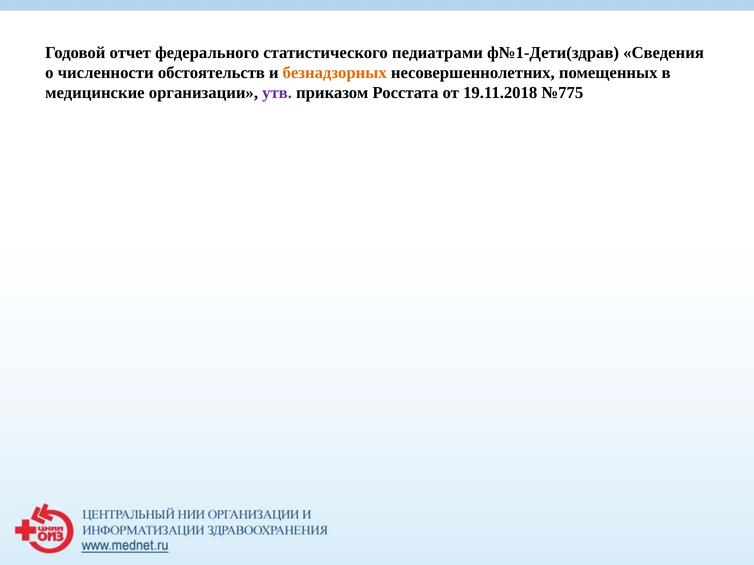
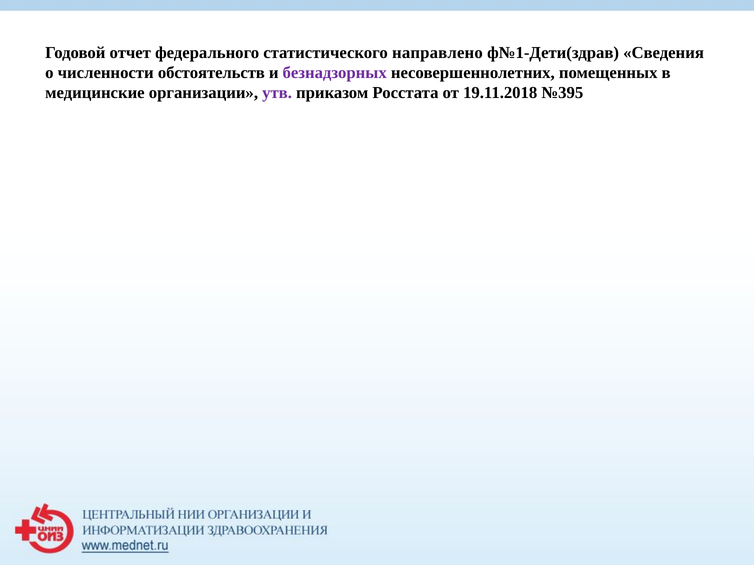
педиатрами: педиатрами -> направлено
безнадзорных colour: orange -> purple
№775: №775 -> №395
